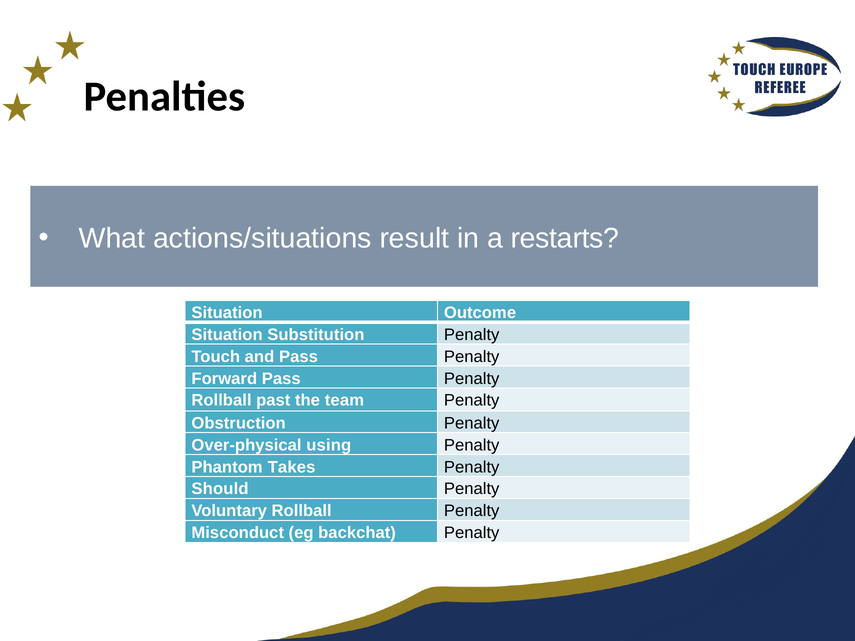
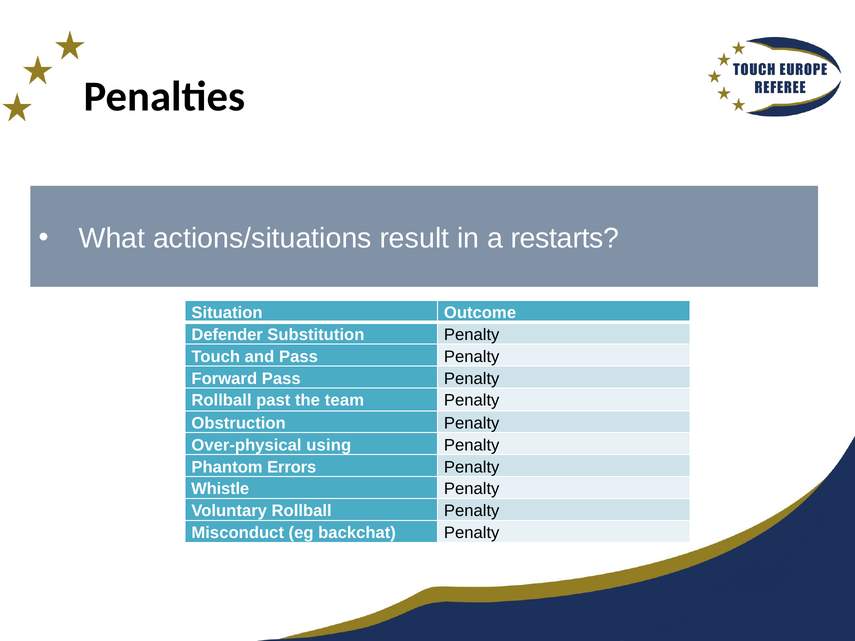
Situation at (227, 335): Situation -> Defender
Takes: Takes -> Errors
Should: Should -> Whistle
